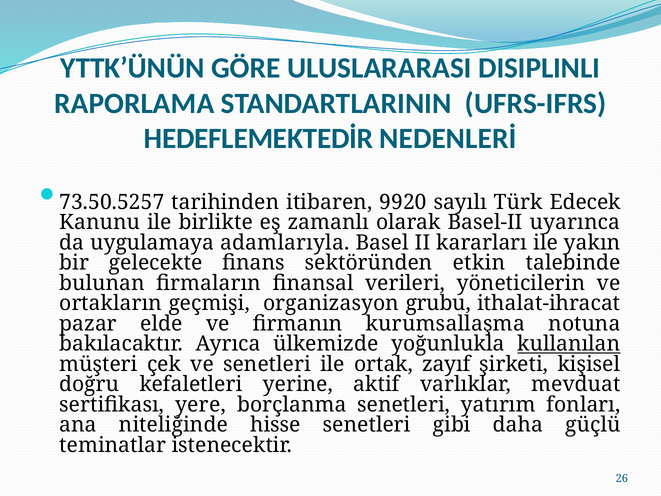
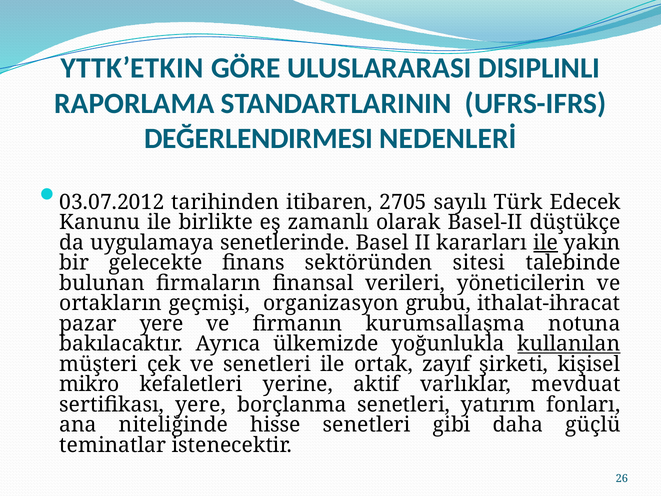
YTTK’ÜNÜN: YTTK’ÜNÜN -> YTTK’ETKIN
HEDEFLEMEKTEDİR: HEDEFLEMEKTEDİR -> DEĞERLENDIRMESI
73.50.5257: 73.50.5257 -> 03.07.2012
9920: 9920 -> 2705
uyarınca: uyarınca -> düştükçe
adamlarıyla: adamlarıyla -> senetlerinde
ile at (546, 242) underline: none -> present
etkin: etkin -> sitesi
pazar elde: elde -> yere
doğru: doğru -> mikro
